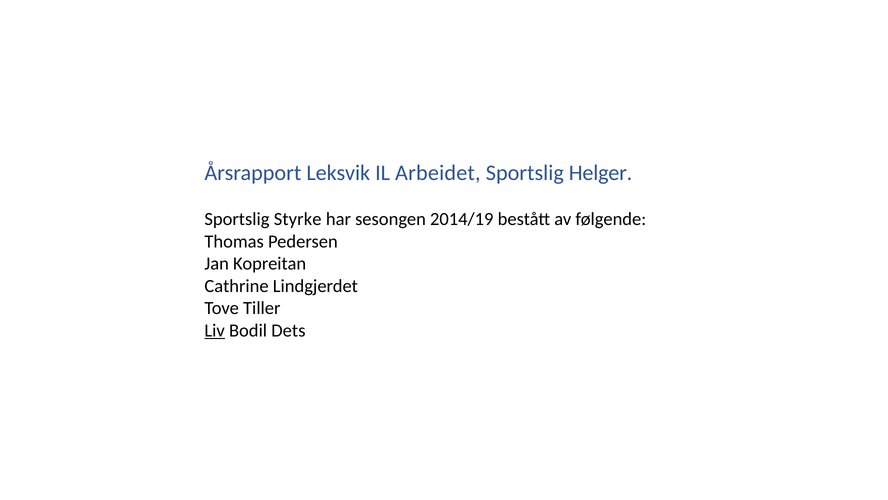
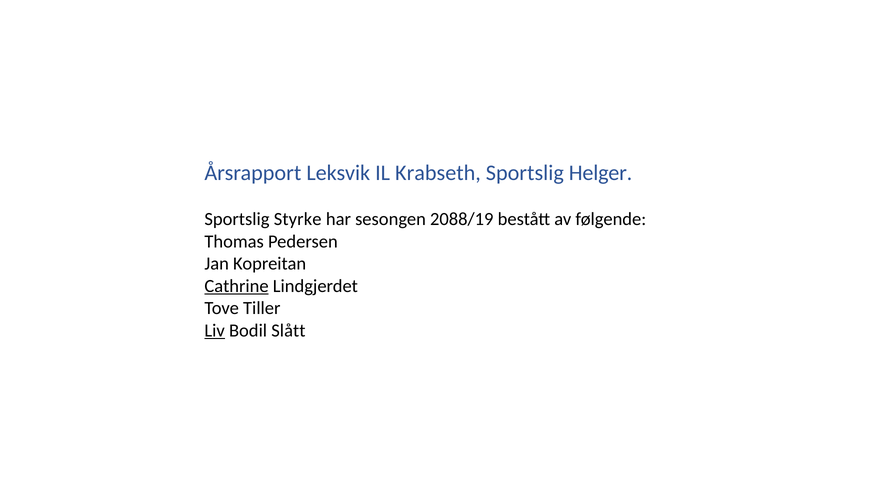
Arbeidet: Arbeidet -> Krabseth
2014/19: 2014/19 -> 2088/19
Cathrine underline: none -> present
Dets: Dets -> Slått
